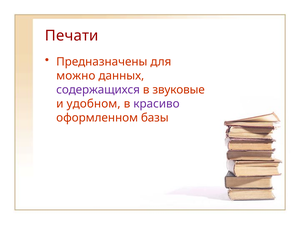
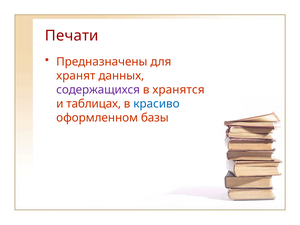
можно: можно -> хранят
звуковые: звуковые -> хранятся
удобном: удобном -> таблицах
красиво colour: purple -> blue
